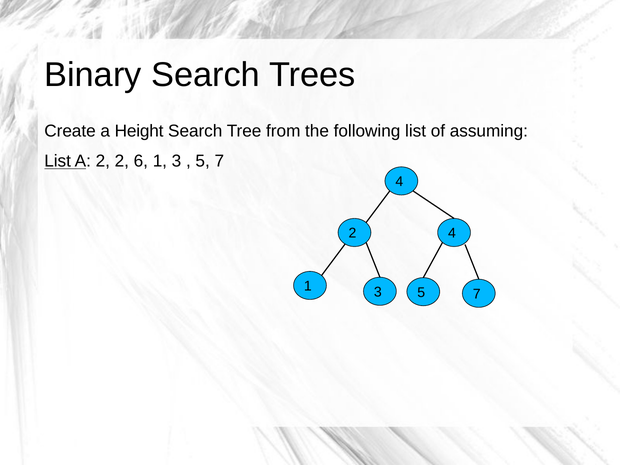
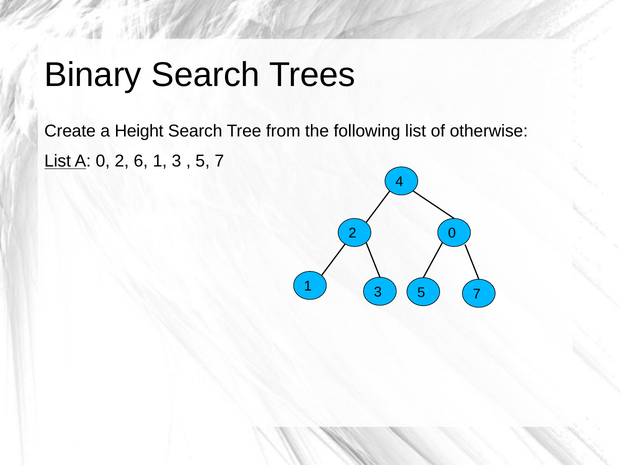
assuming: assuming -> otherwise
A 2: 2 -> 0
2 4: 4 -> 0
